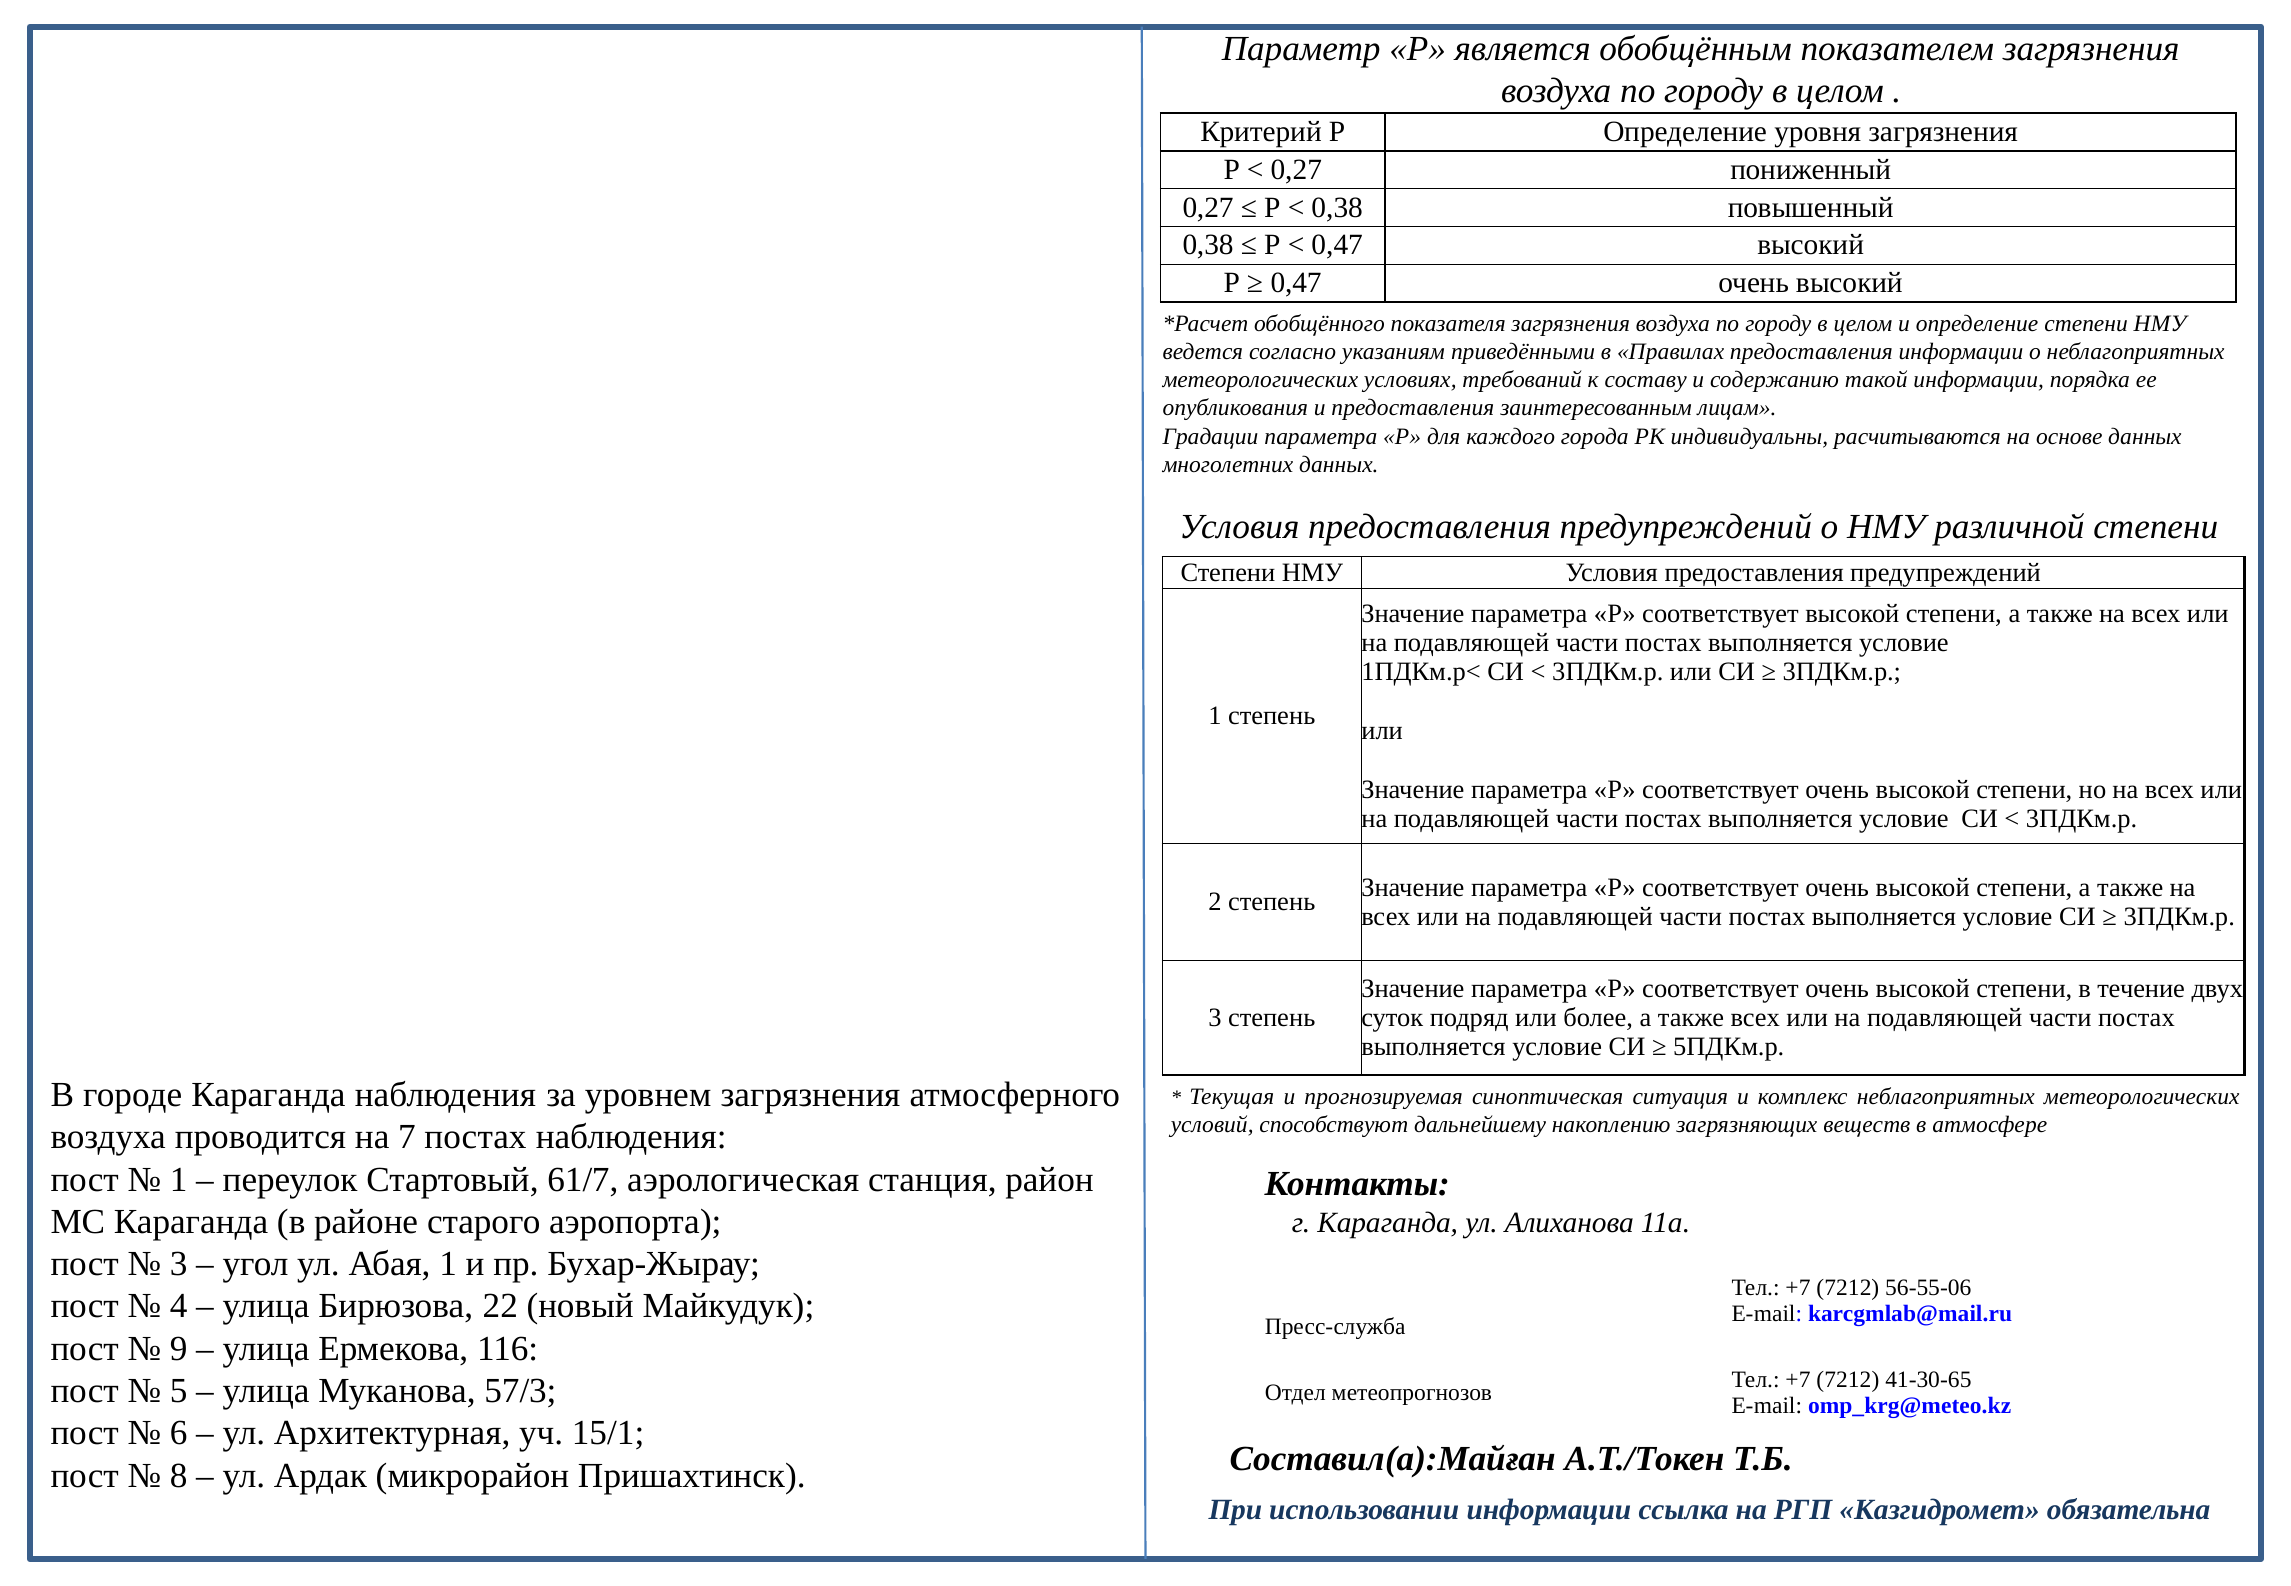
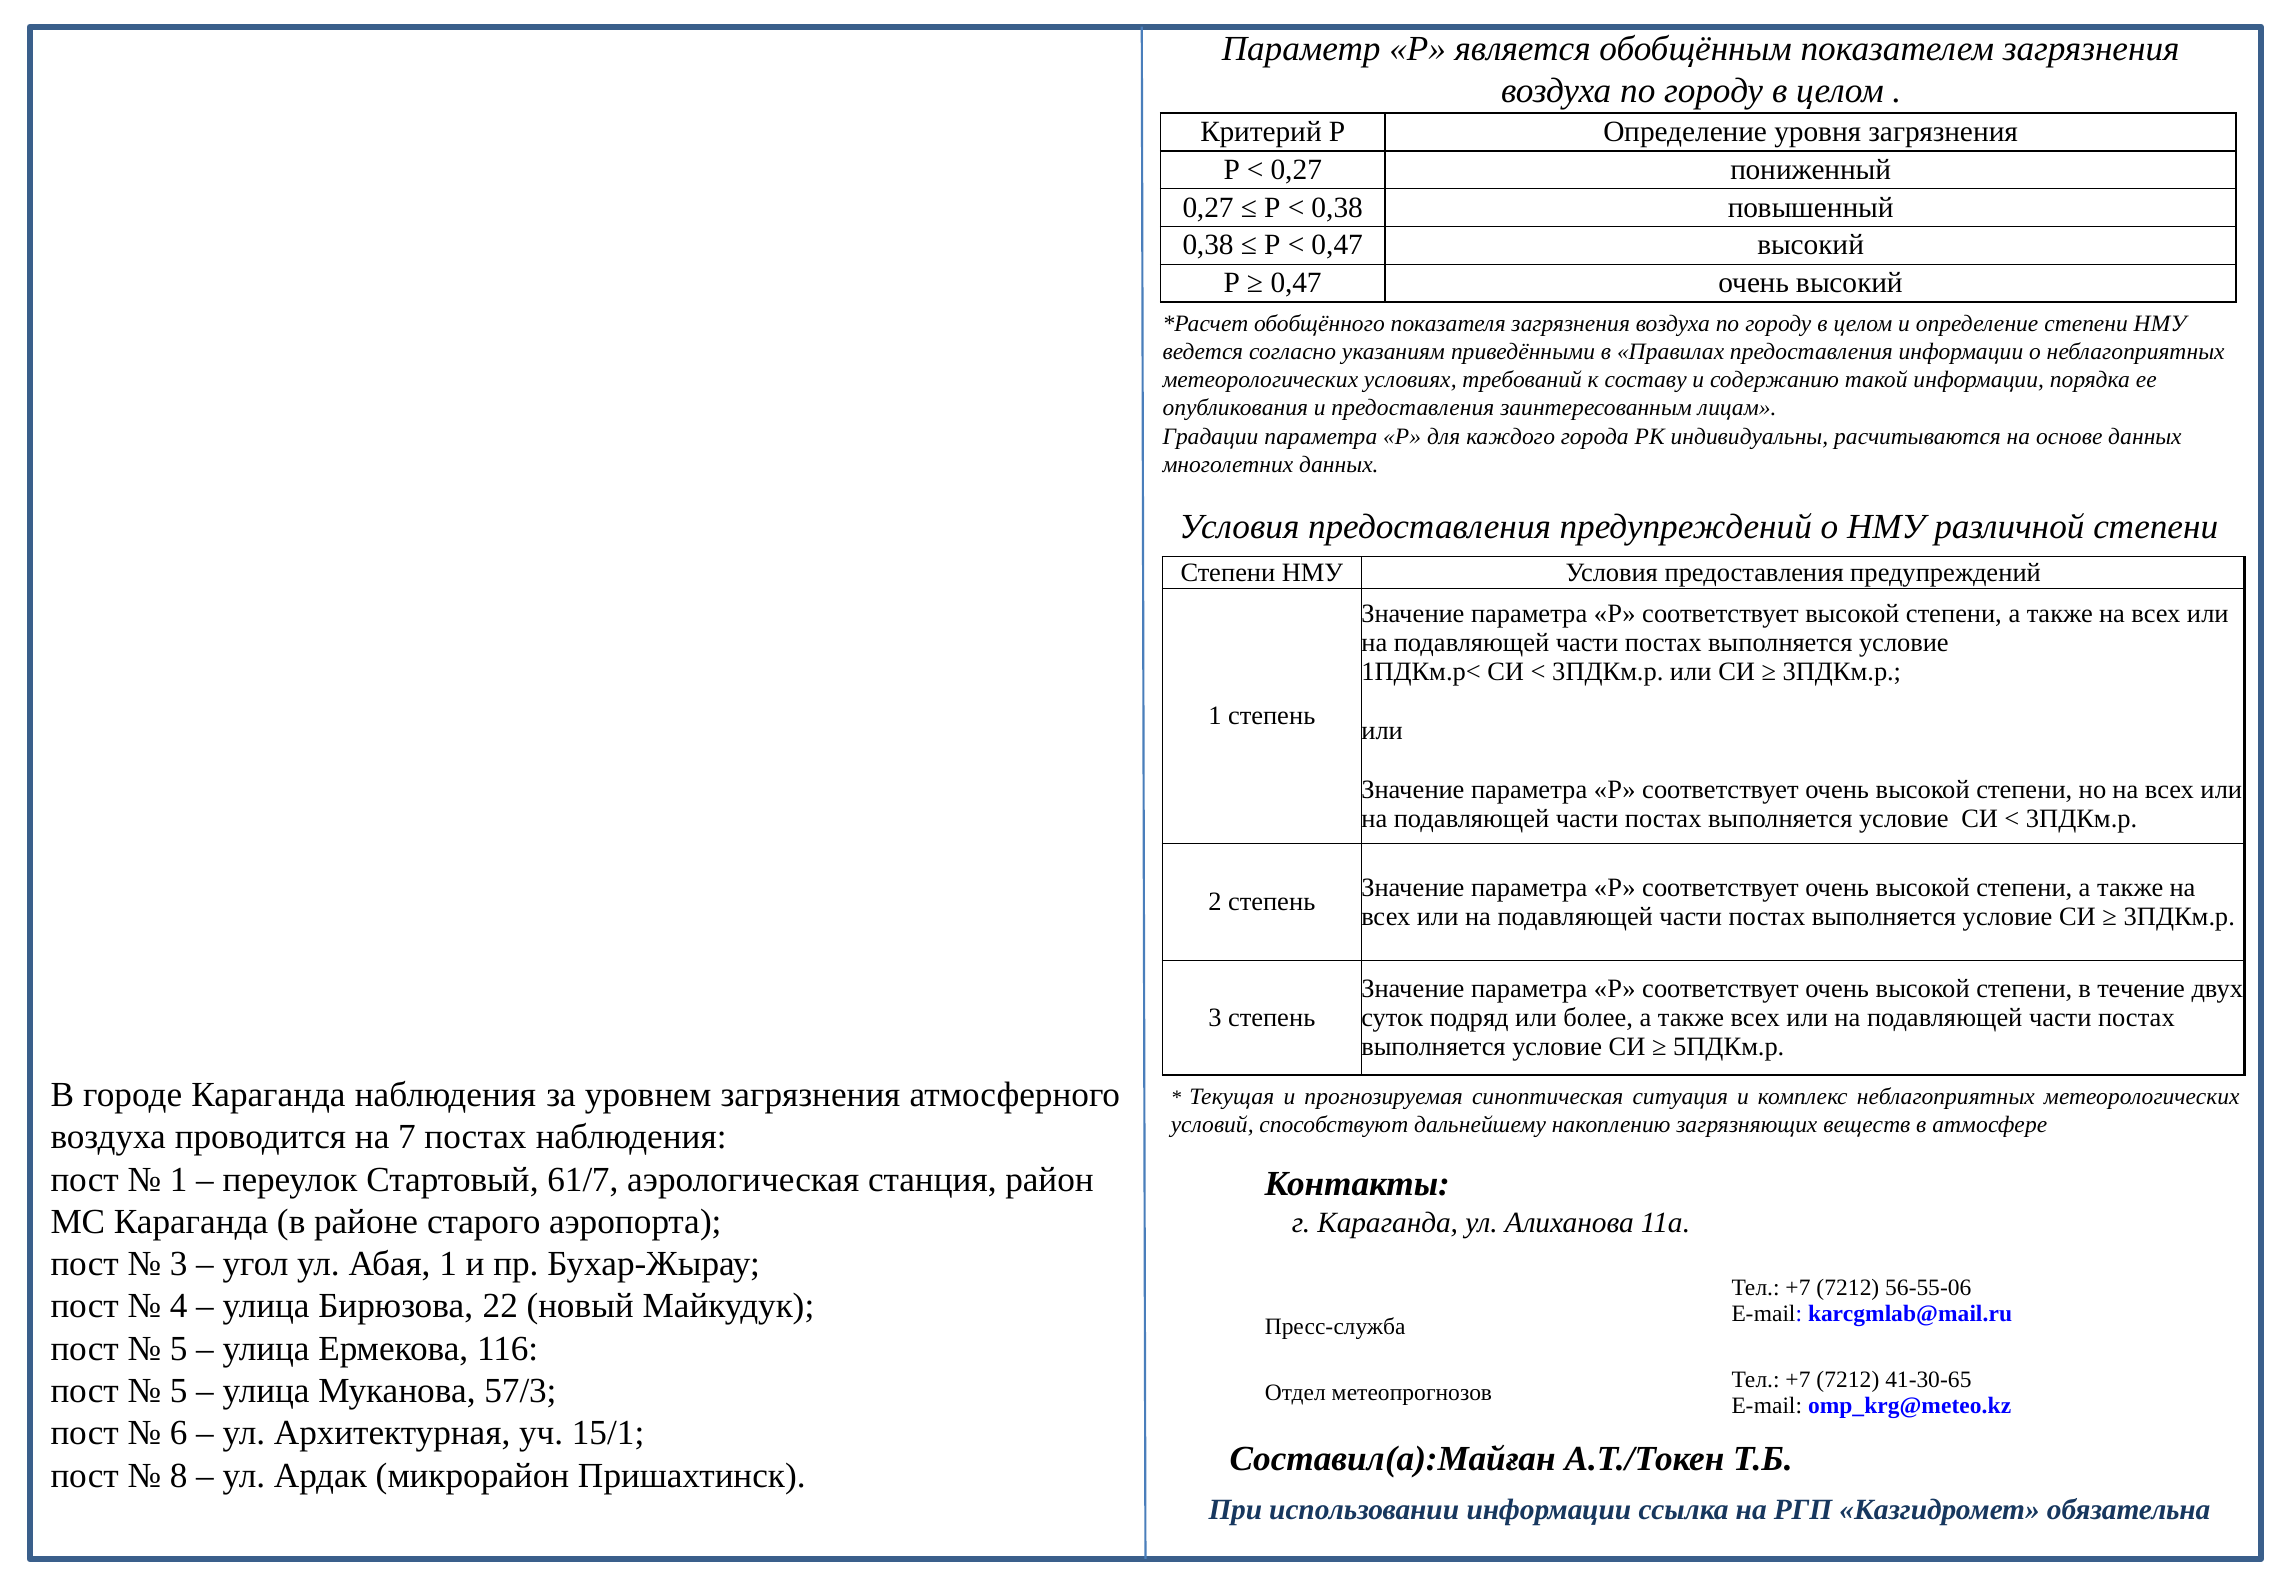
9 at (179, 1349): 9 -> 5
